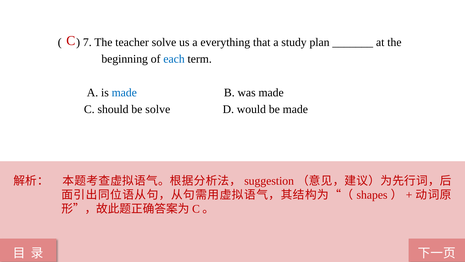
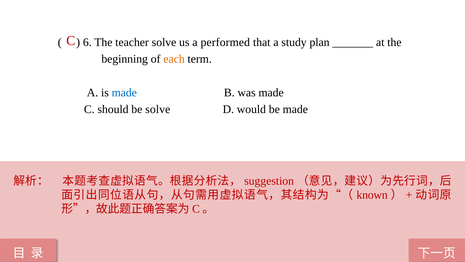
7: 7 -> 6
everything: everything -> performed
each colour: blue -> orange
shapes: shapes -> known
